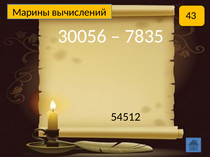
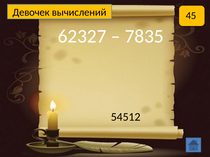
Марины: Марины -> Девочек
43: 43 -> 45
30056: 30056 -> 62327
